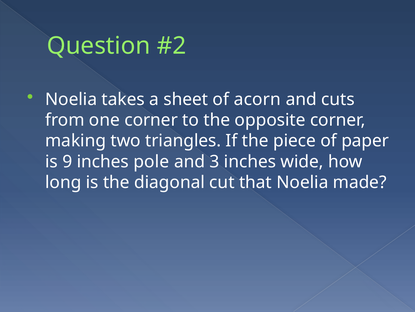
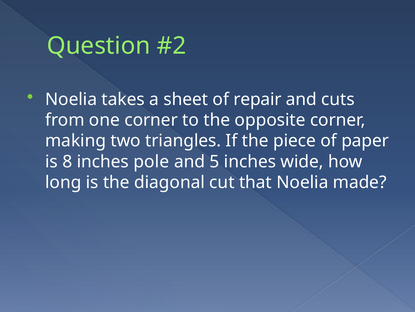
acorn: acorn -> repair
9: 9 -> 8
3: 3 -> 5
